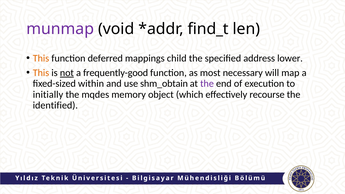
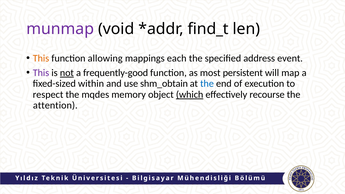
deferred: deferred -> allowing
child: child -> each
lower: lower -> event
This at (41, 73) colour: orange -> purple
necessary: necessary -> persistent
the at (207, 84) colour: purple -> blue
initially: initially -> respect
which underline: none -> present
identified: identified -> attention
